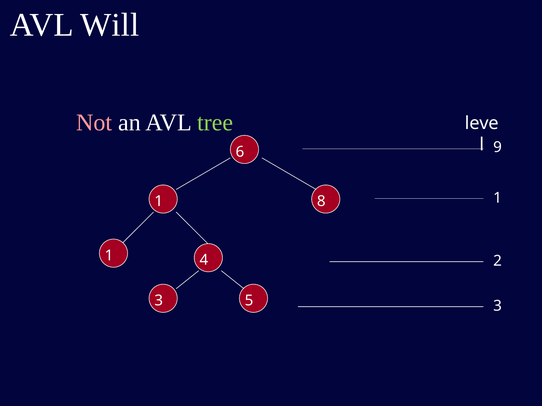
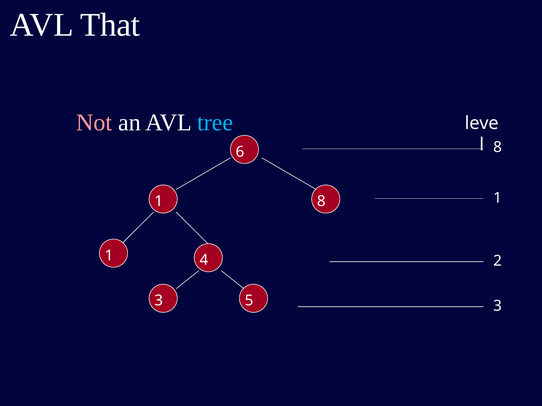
Will: Will -> That
tree colour: light green -> light blue
9 at (498, 147): 9 -> 8
